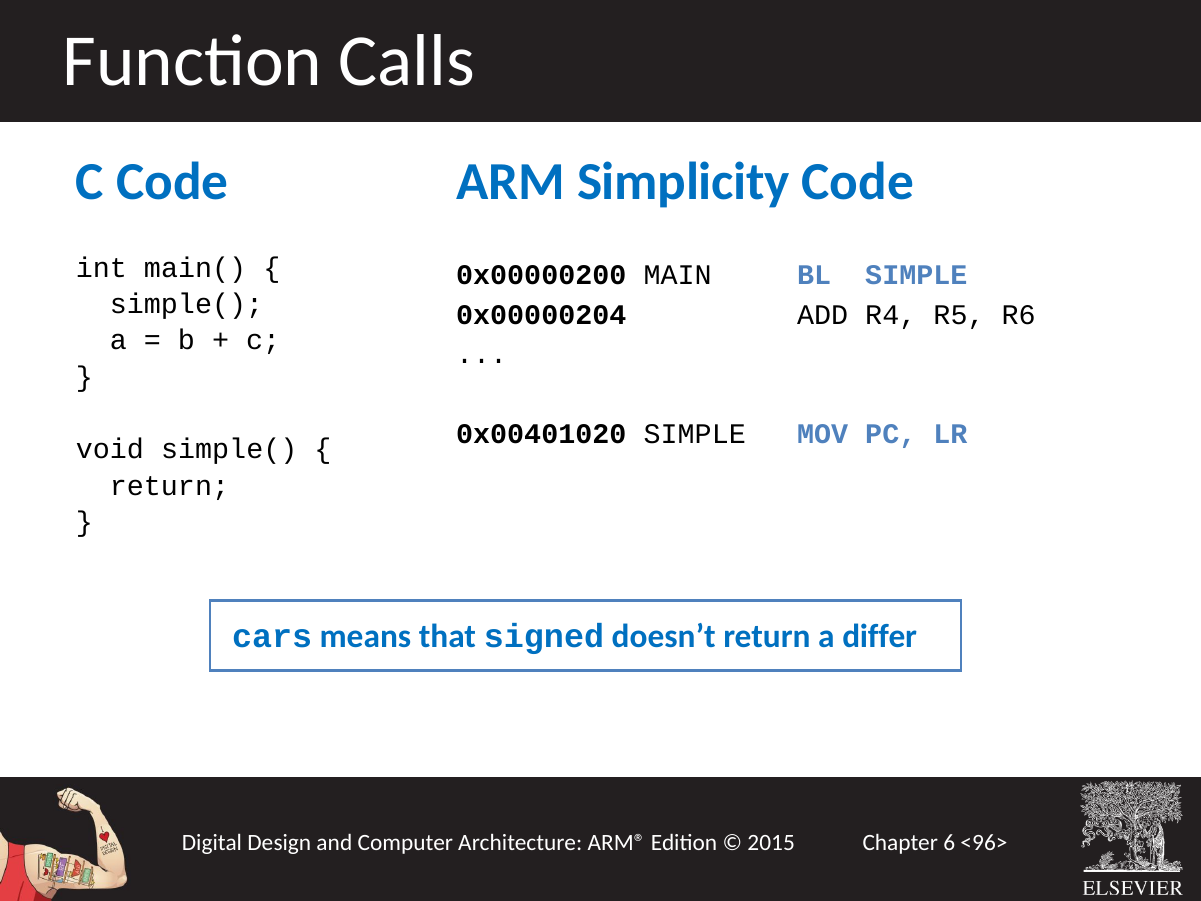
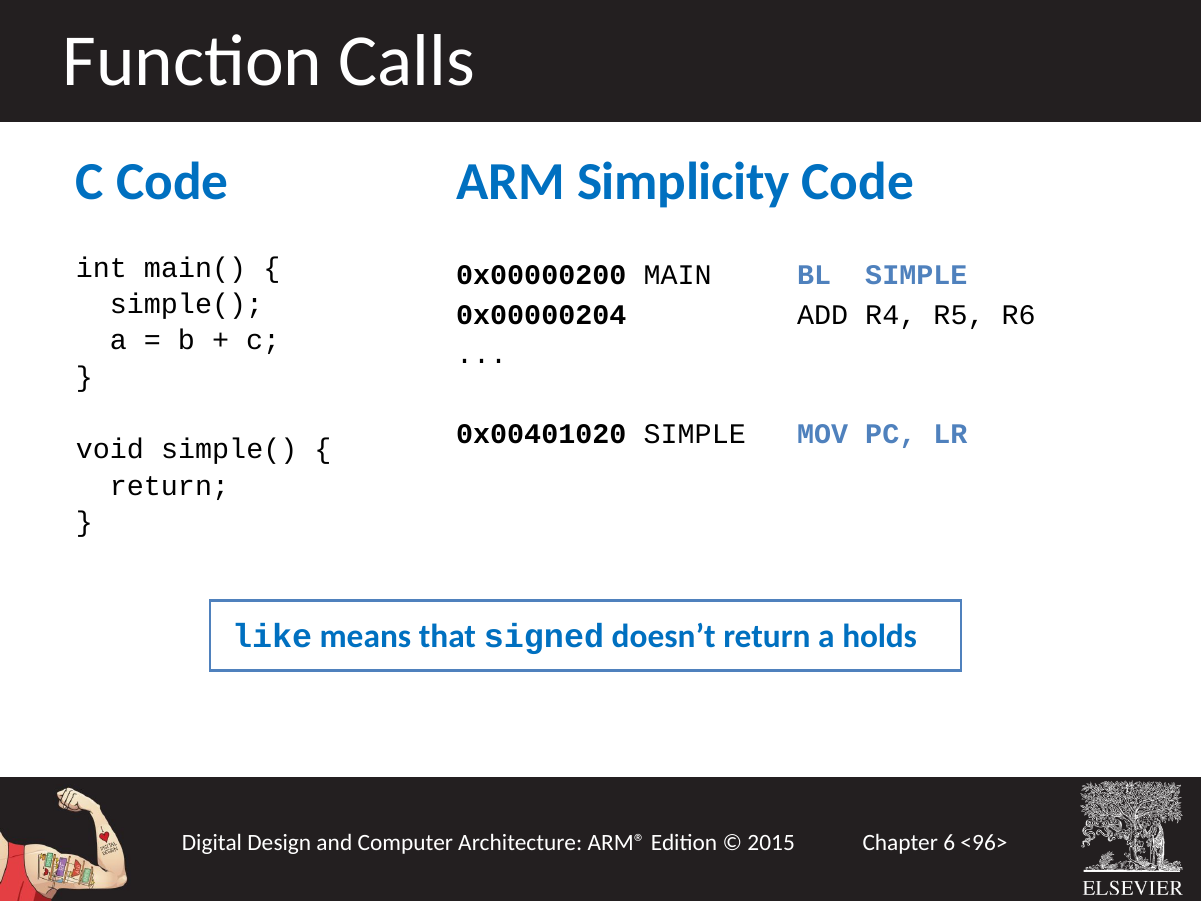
cars: cars -> like
differ: differ -> holds
